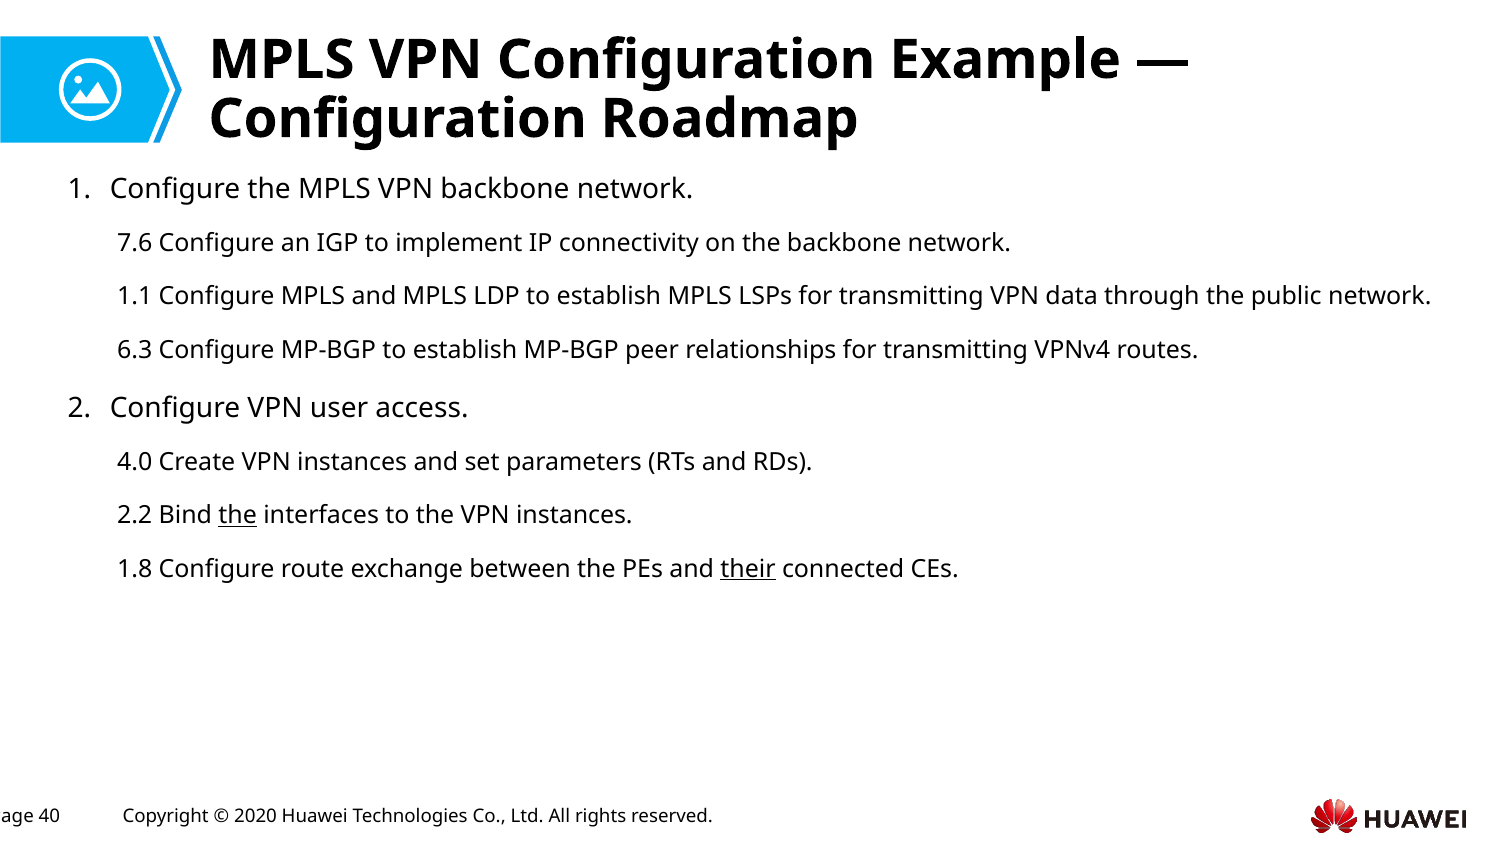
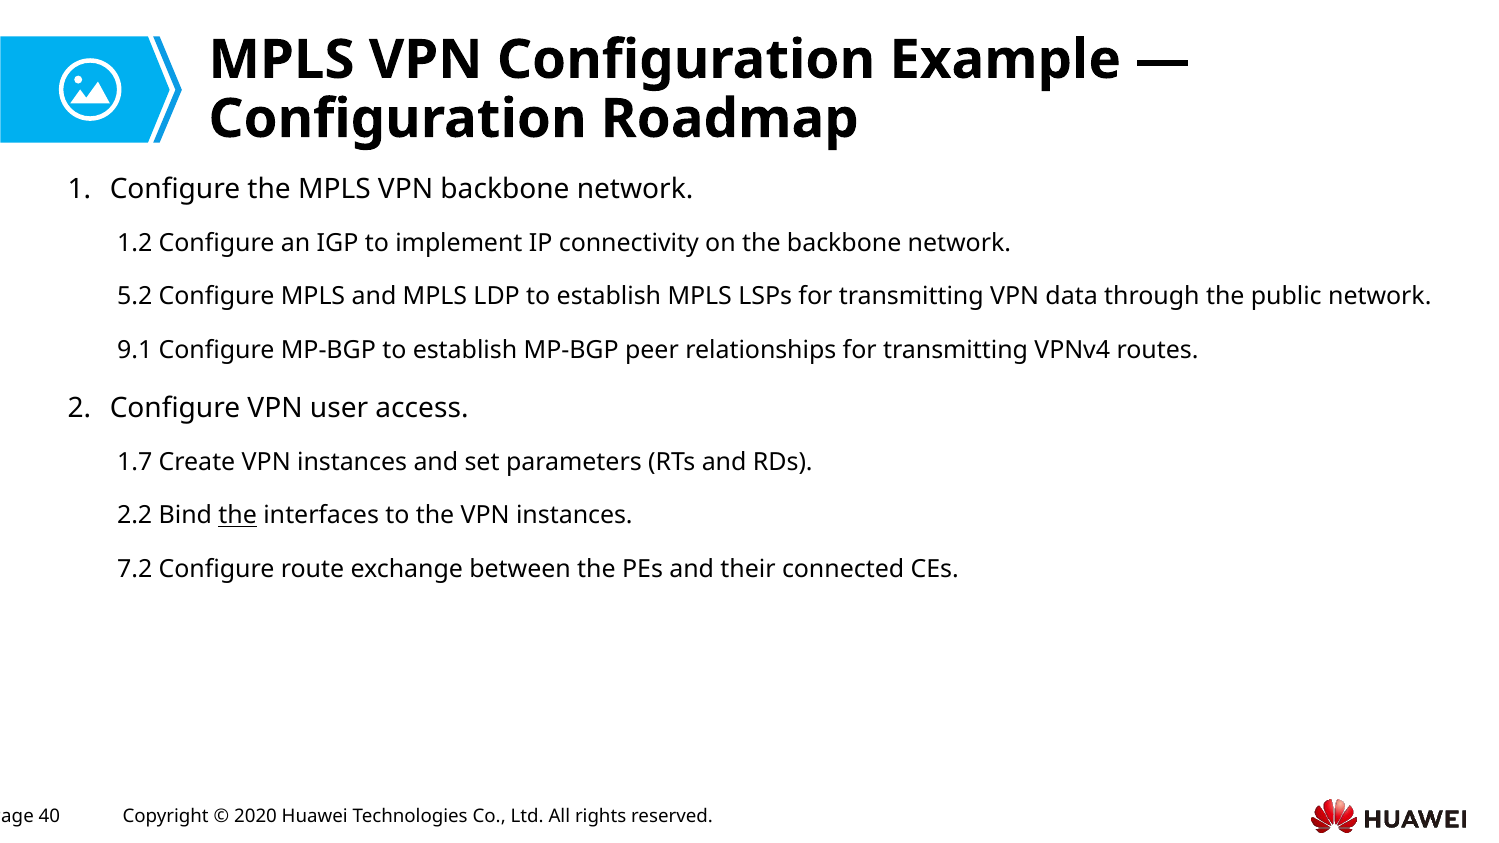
7.6: 7.6 -> 1.2
1.1: 1.1 -> 5.2
6.3: 6.3 -> 9.1
4.0: 4.0 -> 1.7
1.8: 1.8 -> 7.2
their underline: present -> none
